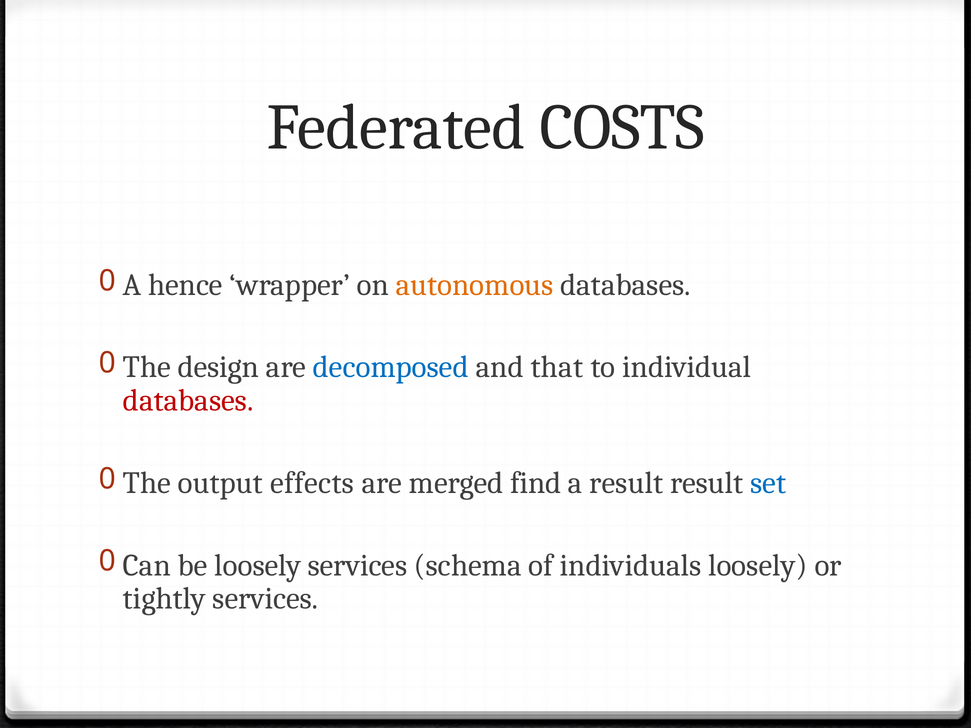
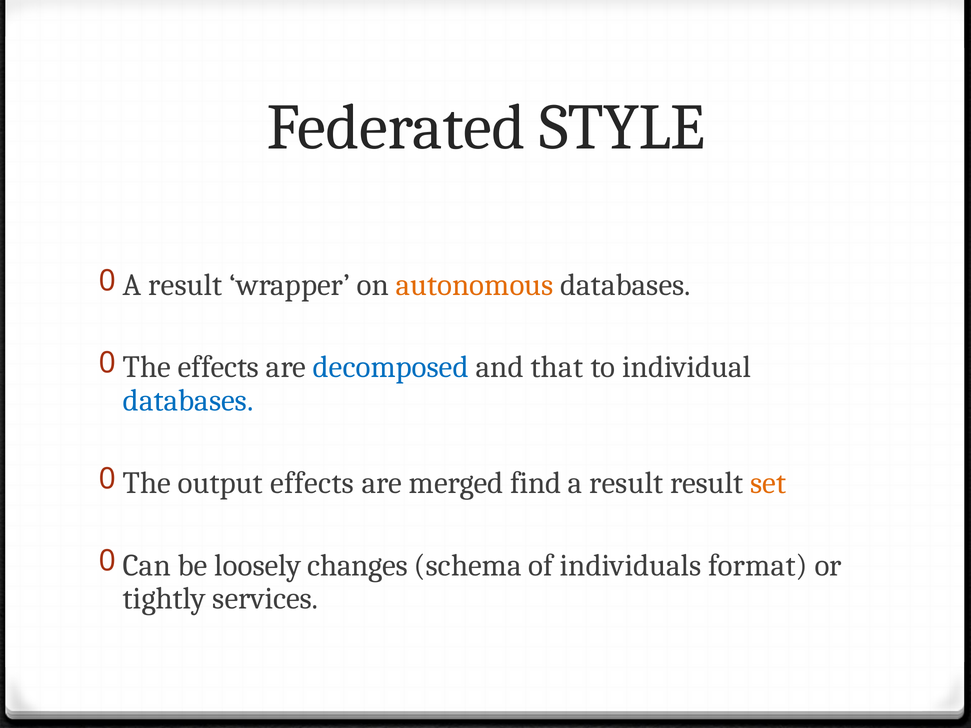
COSTS: COSTS -> STYLE
hence at (185, 285): hence -> result
design at (219, 367): design -> effects
databases at (188, 401) colour: red -> blue
set colour: blue -> orange
loosely services: services -> changes
individuals loosely: loosely -> format
